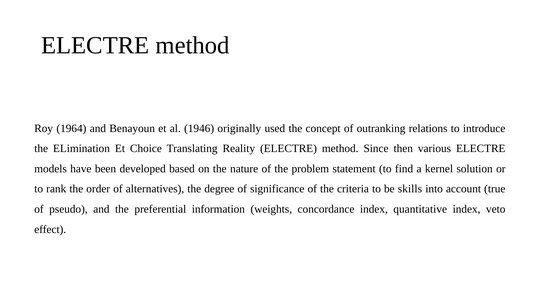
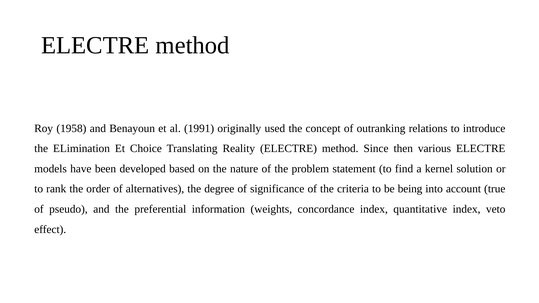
1964: 1964 -> 1958
1946: 1946 -> 1991
skills: skills -> being
